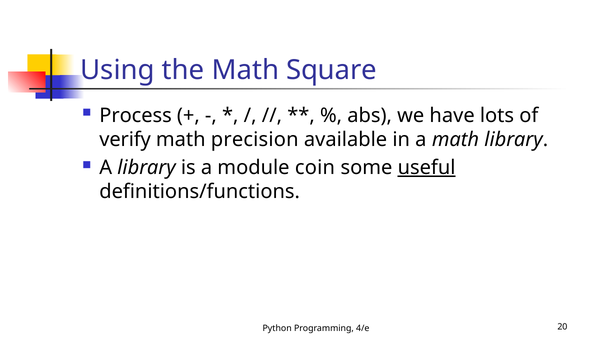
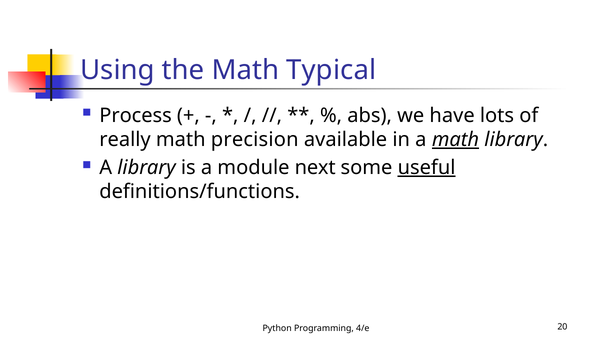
Square: Square -> Typical
verify: verify -> really
math at (456, 139) underline: none -> present
coin: coin -> next
